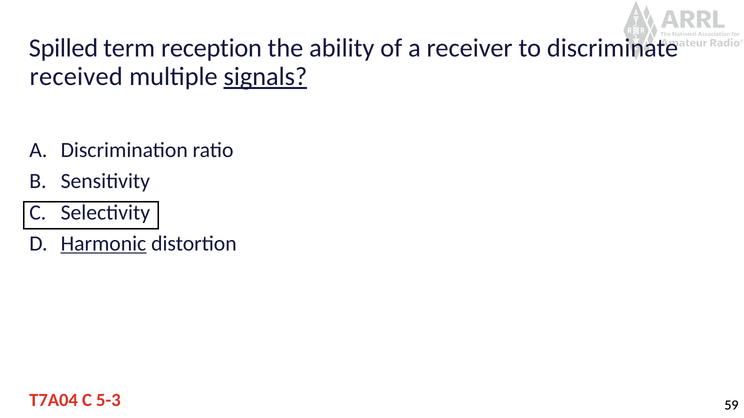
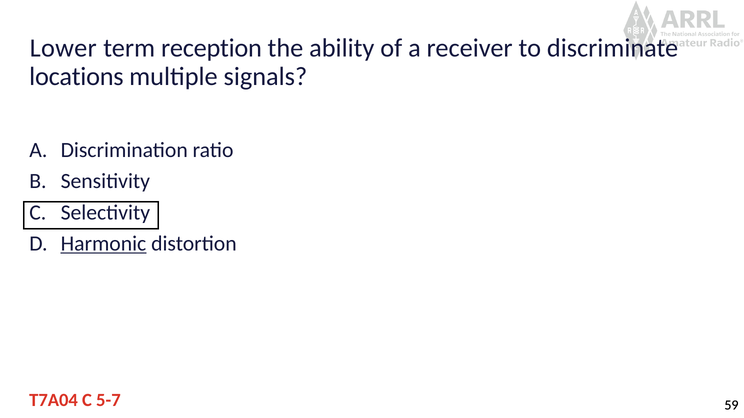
Spilled: Spilled -> Lower
received: received -> locations
signals underline: present -> none
5-3: 5-3 -> 5-7
